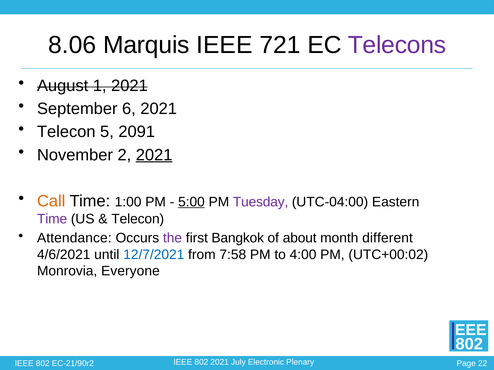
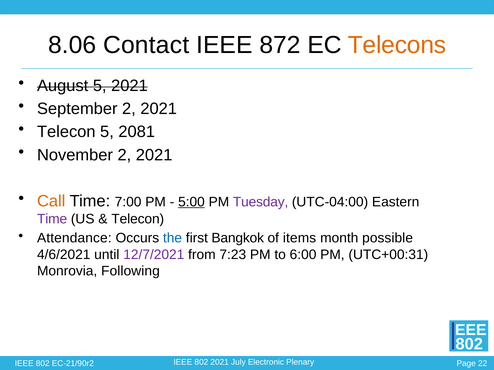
Marquis: Marquis -> Contact
721: 721 -> 872
Telecons colour: purple -> orange
August 1: 1 -> 5
September 6: 6 -> 2
2091: 2091 -> 2081
2021 at (154, 155) underline: present -> none
1:00: 1:00 -> 7:00
the colour: purple -> blue
about: about -> items
different: different -> possible
12/7/2021 colour: blue -> purple
7:58: 7:58 -> 7:23
4:00: 4:00 -> 6:00
UTC+00:02: UTC+00:02 -> UTC+00:31
Everyone: Everyone -> Following
